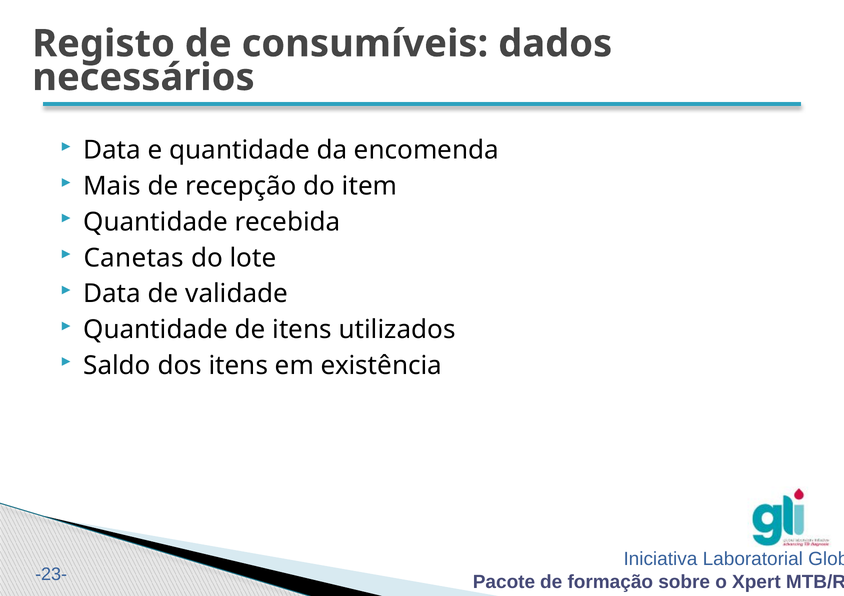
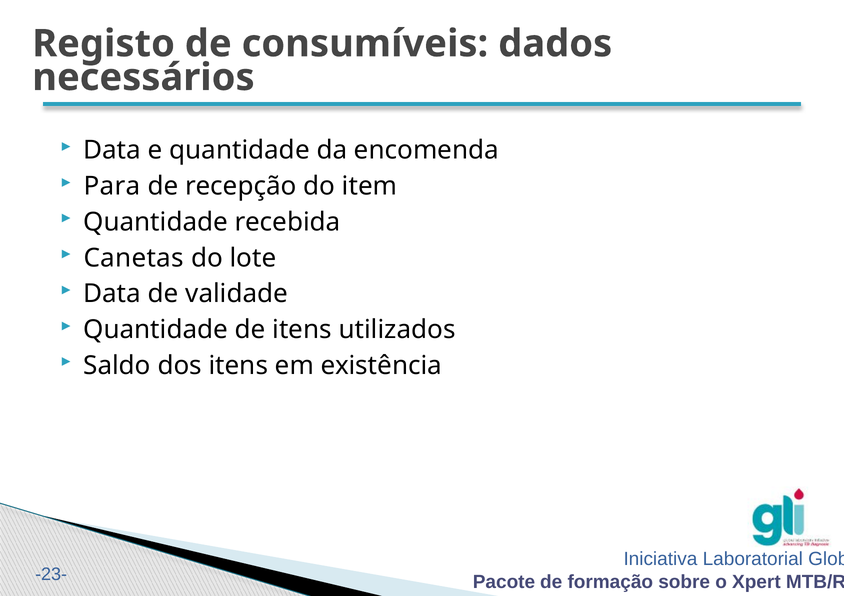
Mais: Mais -> Para
